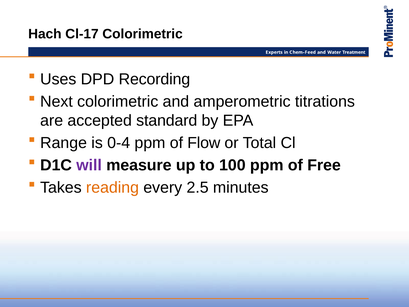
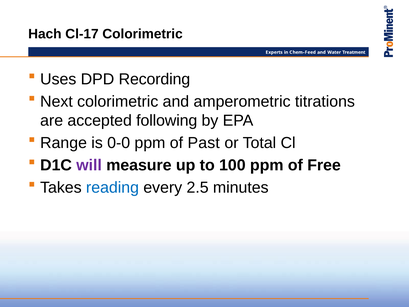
standard: standard -> following
0-4: 0-4 -> 0-0
Flow: Flow -> Past
reading colour: orange -> blue
